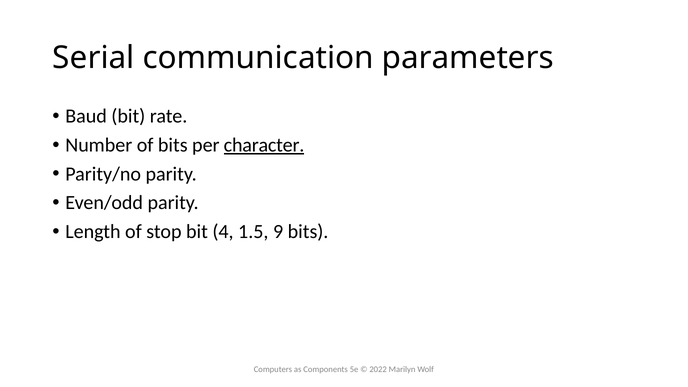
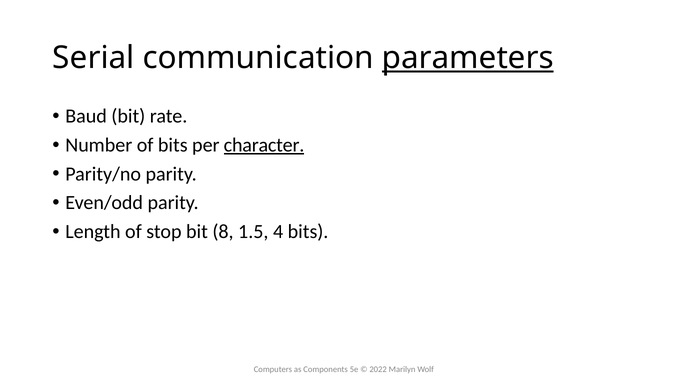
parameters underline: none -> present
4: 4 -> 8
9: 9 -> 4
